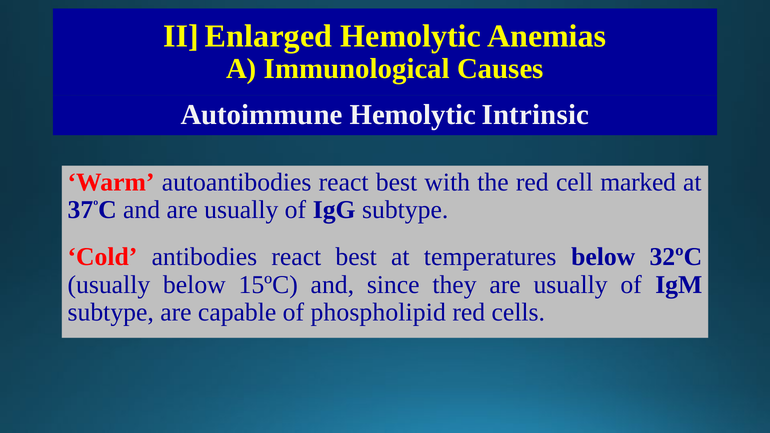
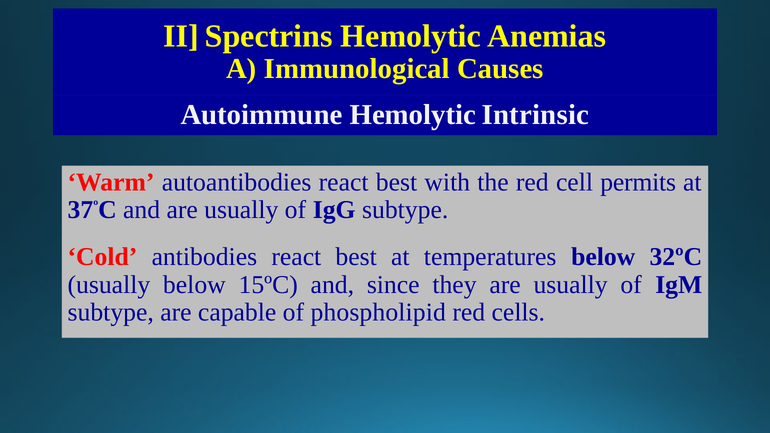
Enlarged: Enlarged -> Spectrins
marked: marked -> permits
